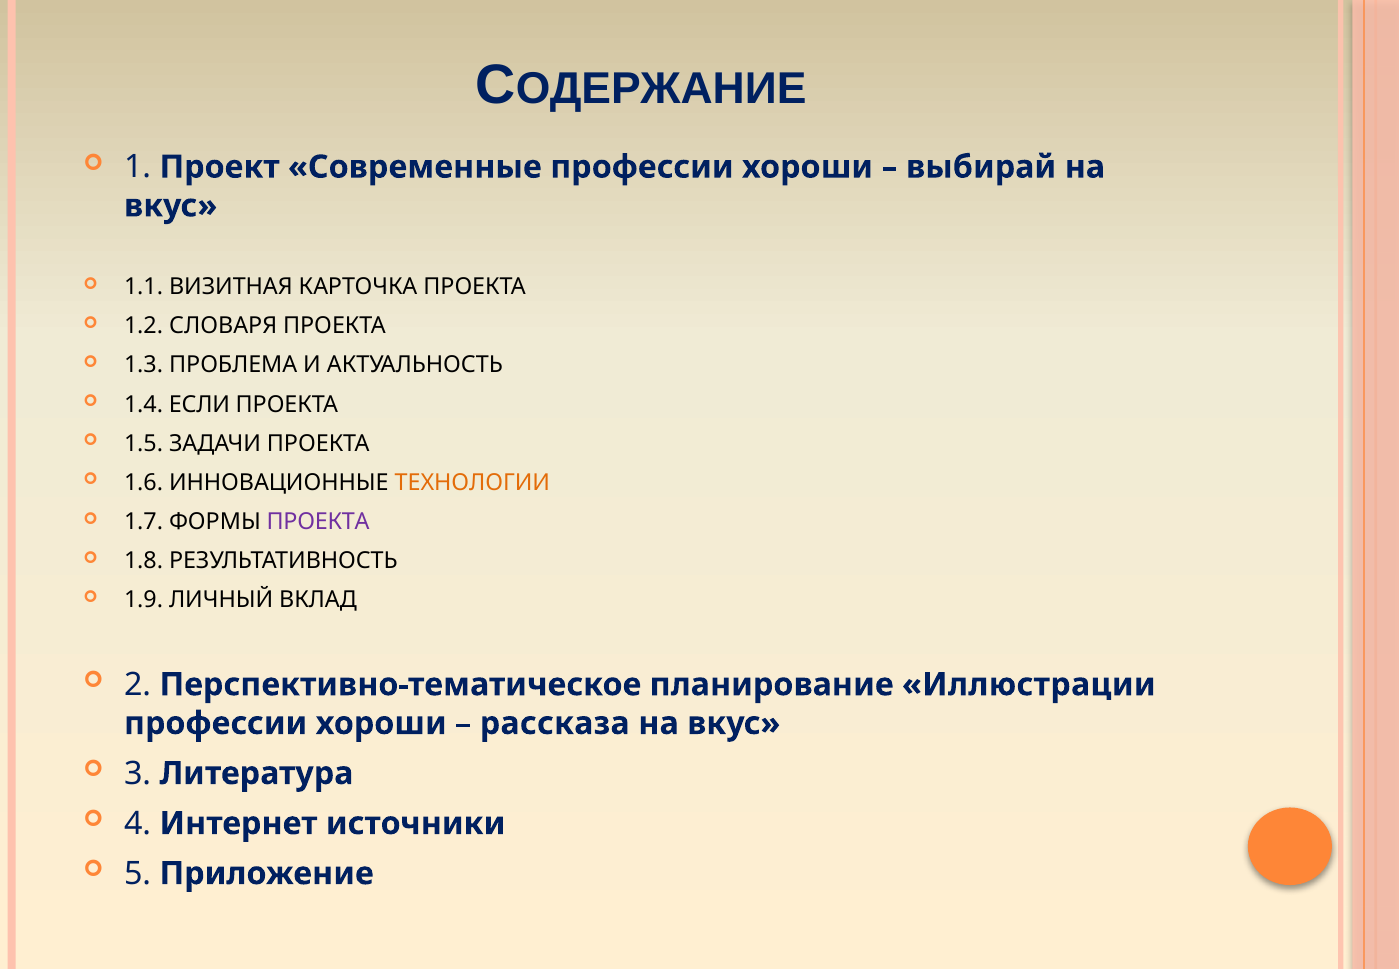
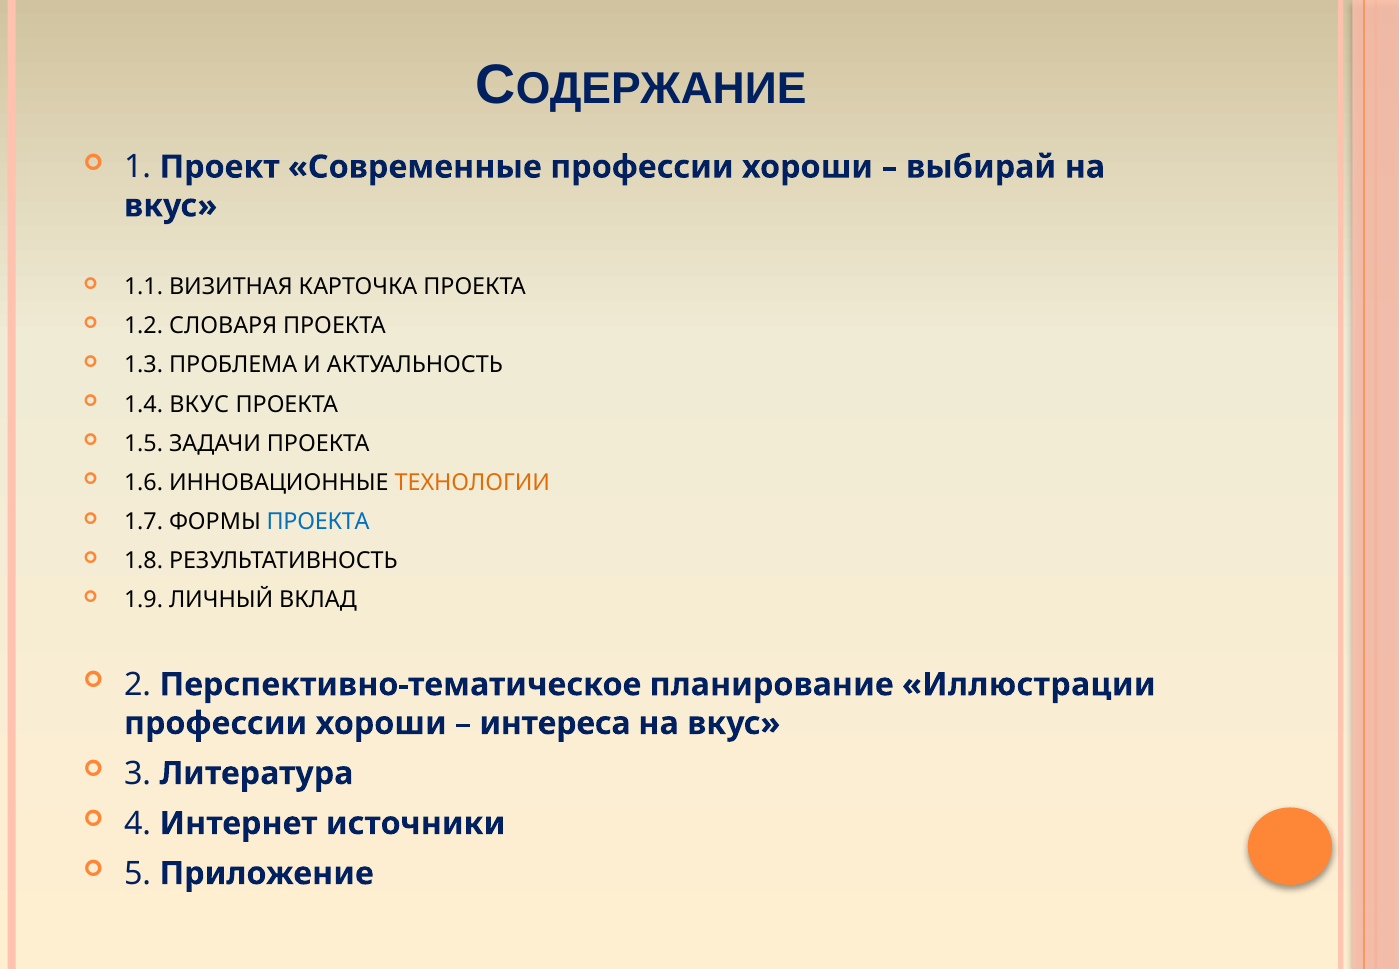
1.4 ЕСЛИ: ЕСЛИ -> ВКУС
ПРОЕКТА at (318, 522) colour: purple -> blue
рассказа: рассказа -> интереса
